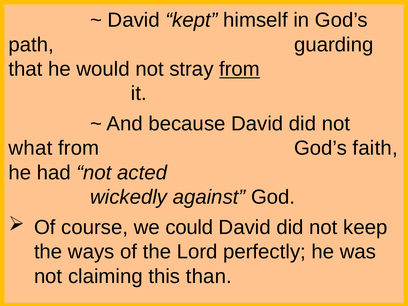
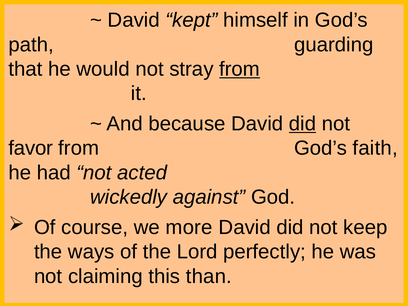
did at (303, 124) underline: none -> present
what: what -> favor
could: could -> more
